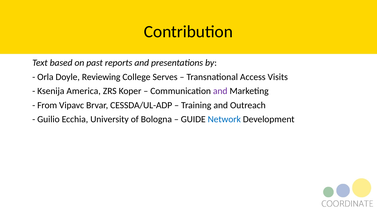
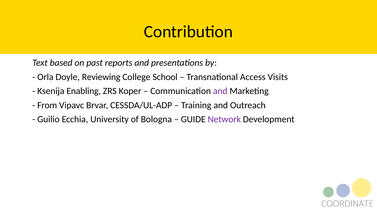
Serves: Serves -> School
America: America -> Enabling
Network colour: blue -> purple
